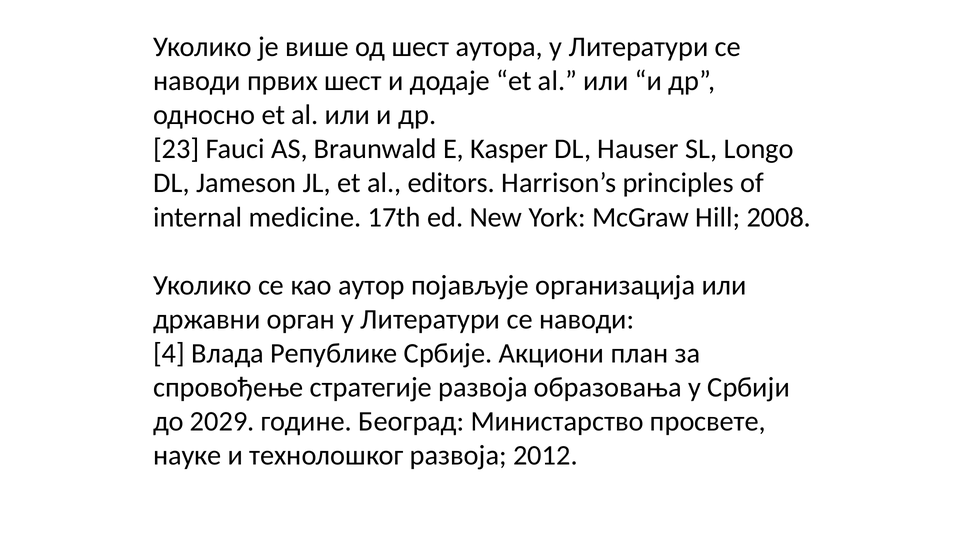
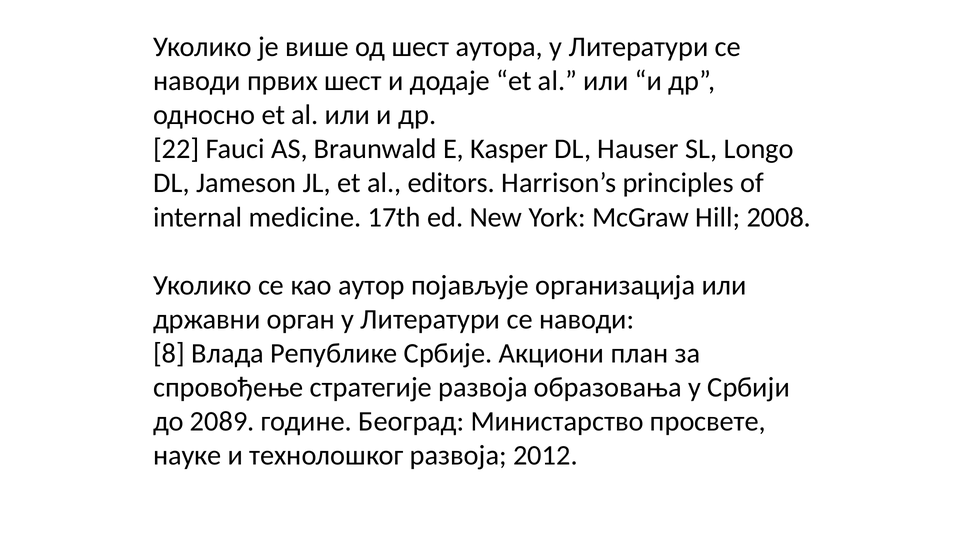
23: 23 -> 22
4: 4 -> 8
2029: 2029 -> 2089
